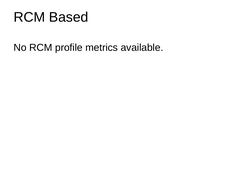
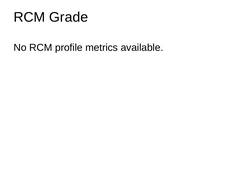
Based: Based -> Grade
